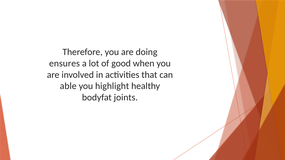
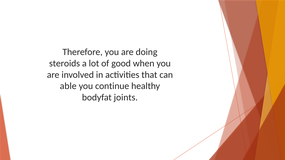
ensures: ensures -> steroids
highlight: highlight -> continue
